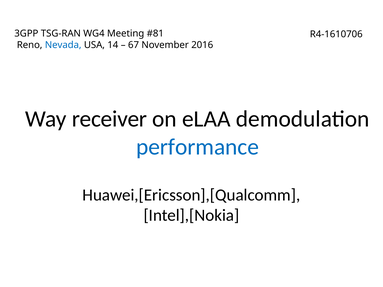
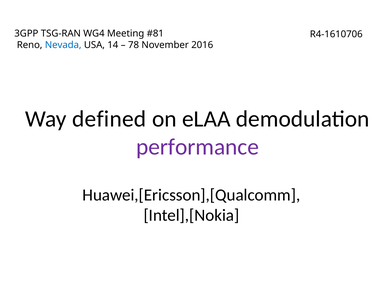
67: 67 -> 78
receiver: receiver -> defined
performance colour: blue -> purple
